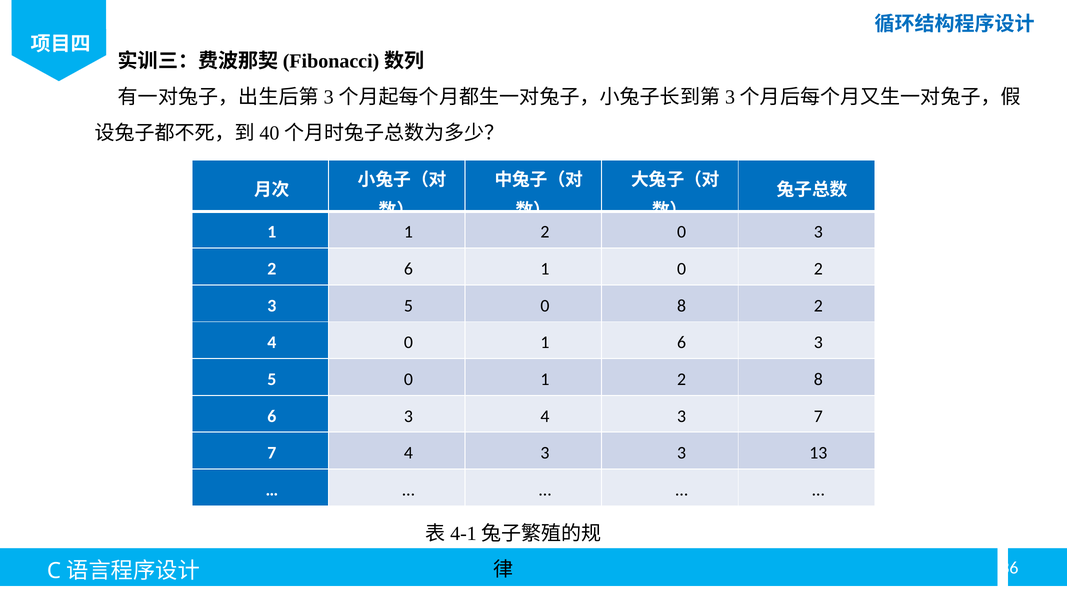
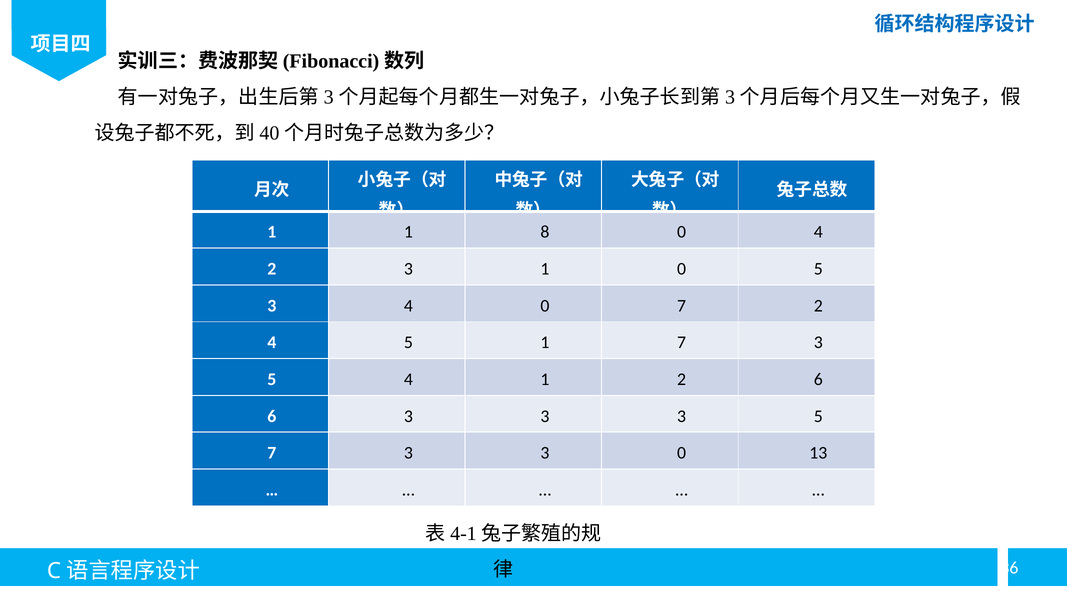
1 1 2: 2 -> 8
0 3: 3 -> 4
2 6: 6 -> 3
0 2: 2 -> 5
5 at (408, 306): 5 -> 4
0 8: 8 -> 7
4 0: 0 -> 5
1 6: 6 -> 7
0 at (408, 379): 0 -> 4
2 8: 8 -> 6
6 3 4: 4 -> 3
7 at (818, 416): 7 -> 5
4 at (408, 453): 4 -> 3
3 3: 3 -> 0
